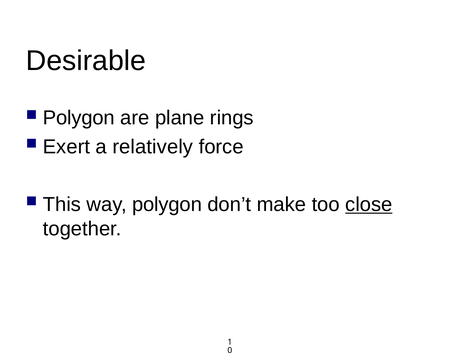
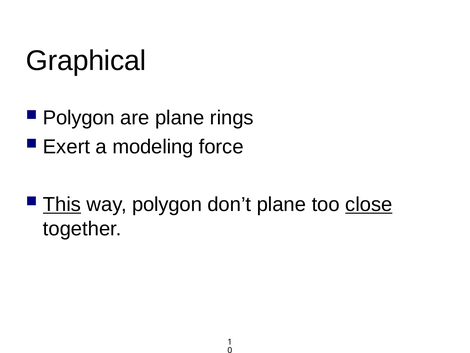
Desirable: Desirable -> Graphical
relatively: relatively -> modeling
This underline: none -> present
don’t make: make -> plane
